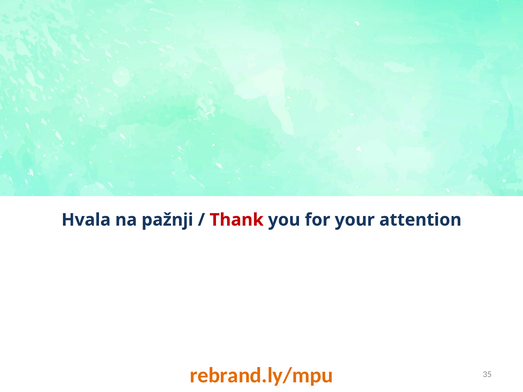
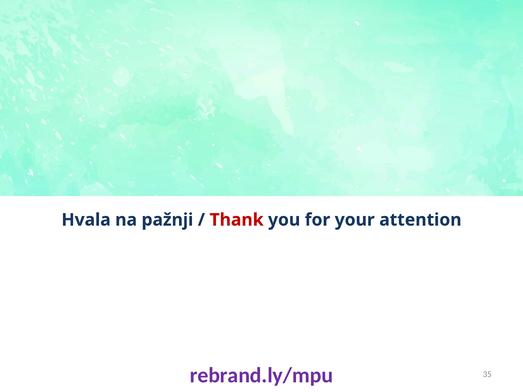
rebrand.ly/mpu colour: orange -> purple
